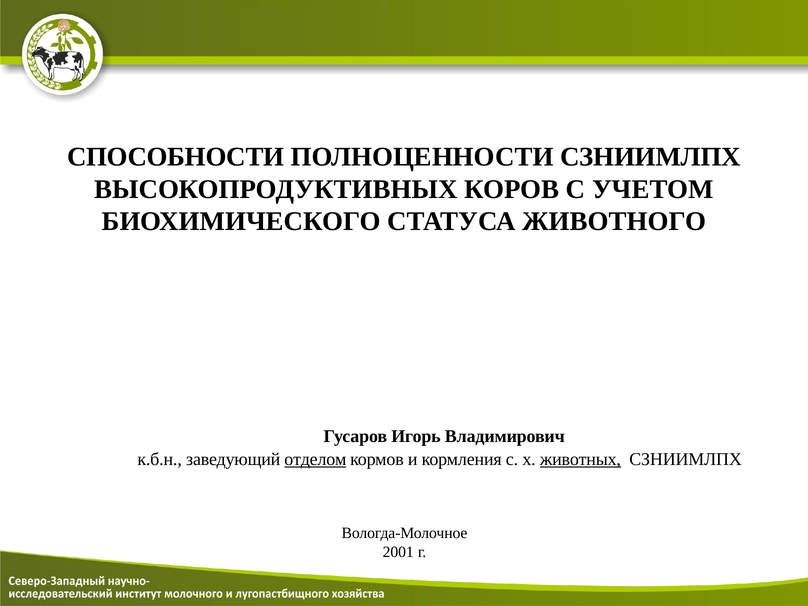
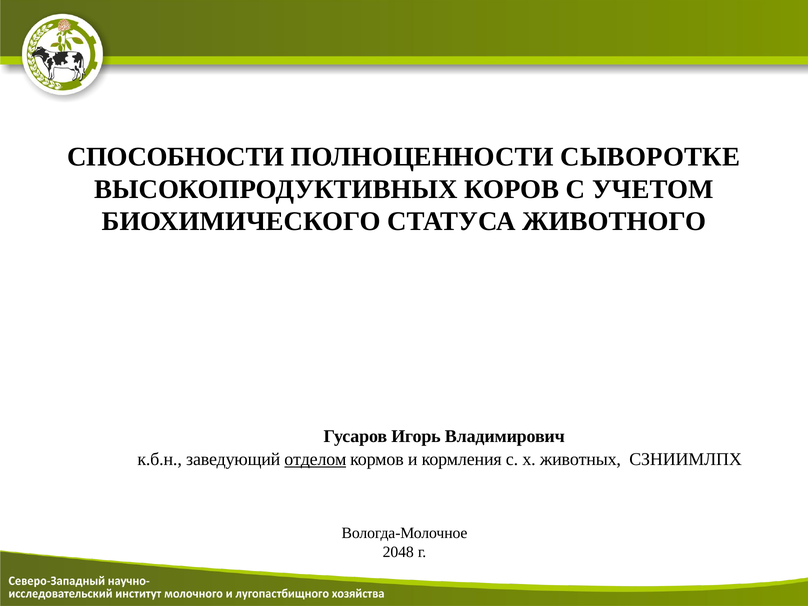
ПОЛНОЦЕННОСТИ СЗНИИМЛПХ: СЗНИИМЛПХ -> СЫВОРОТКЕ
животных underline: present -> none
2001: 2001 -> 2048
